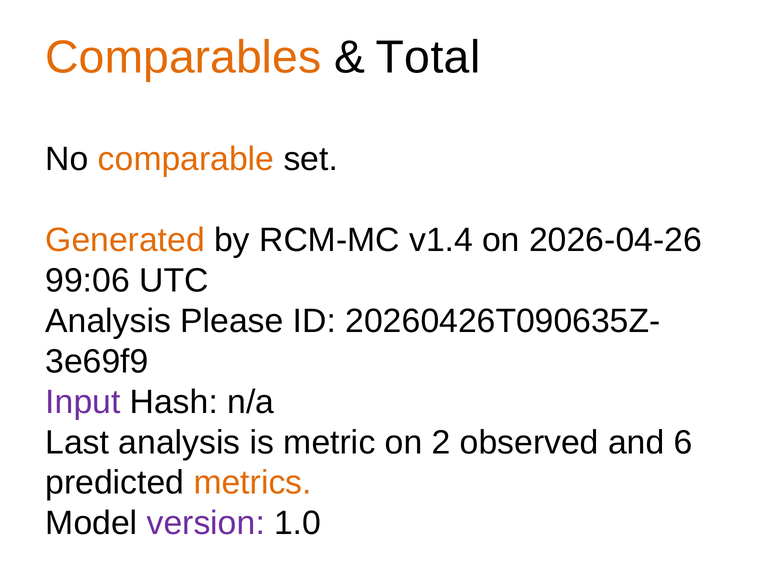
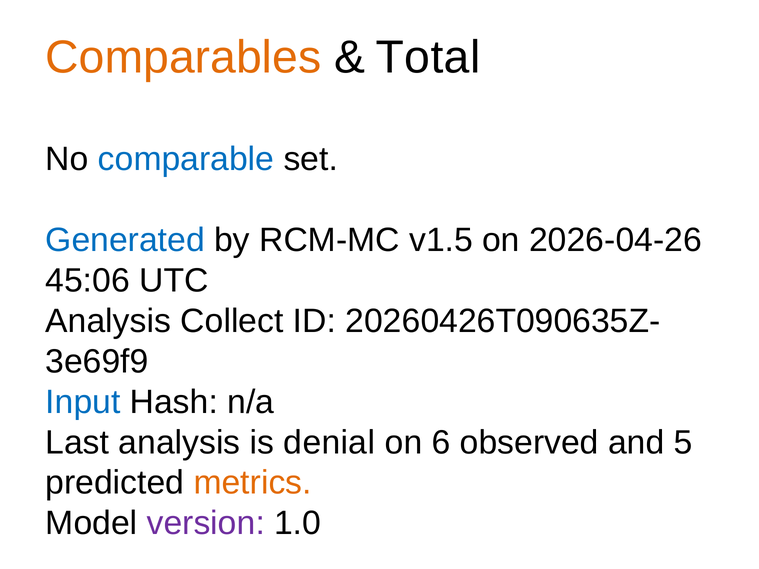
comparable colour: orange -> blue
Generated colour: orange -> blue
v1.4: v1.4 -> v1.5
99:06: 99:06 -> 45:06
Please: Please -> Collect
Input colour: purple -> blue
metric: metric -> denial
2: 2 -> 6
6: 6 -> 5
